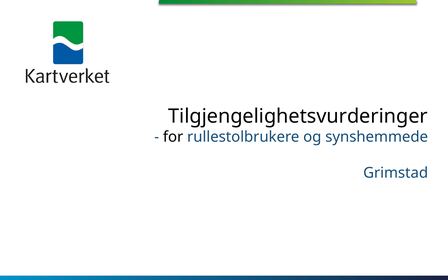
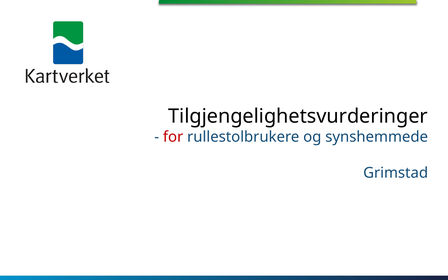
for colour: black -> red
